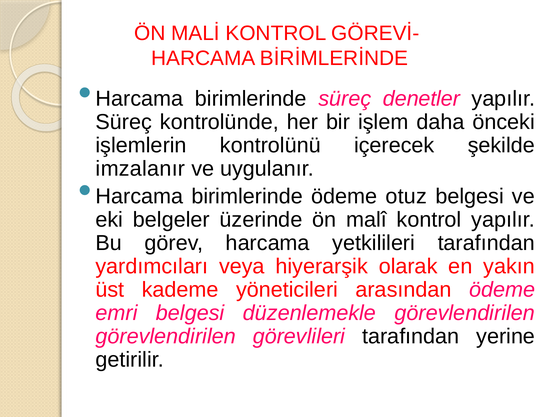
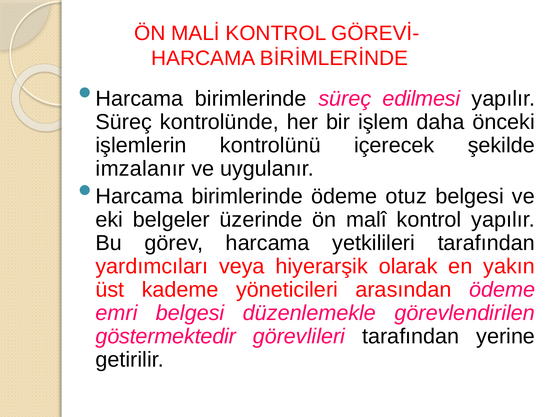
denetler: denetler -> edilmesi
görevlendirilen at (166, 336): görevlendirilen -> göstermektedir
